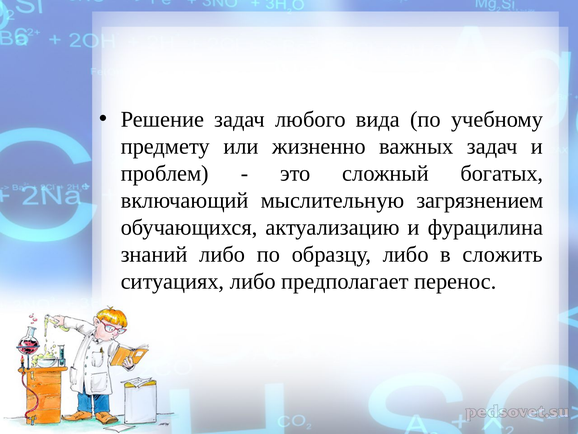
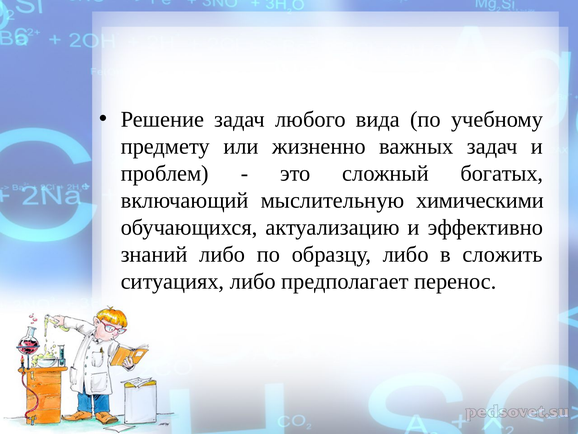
загрязнением: загрязнением -> химическими
фурацилина: фурацилина -> эффективно
